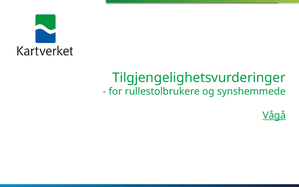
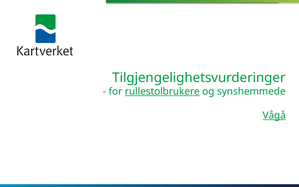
rullestolbrukere underline: none -> present
